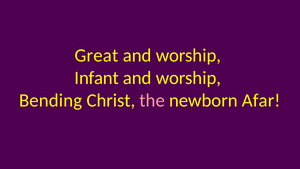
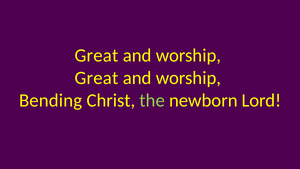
Infant at (97, 78): Infant -> Great
the colour: pink -> light green
Afar: Afar -> Lord
